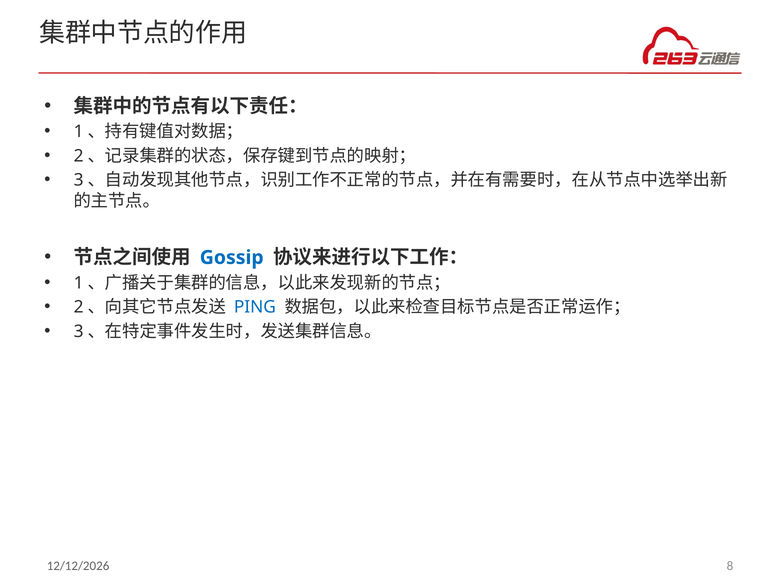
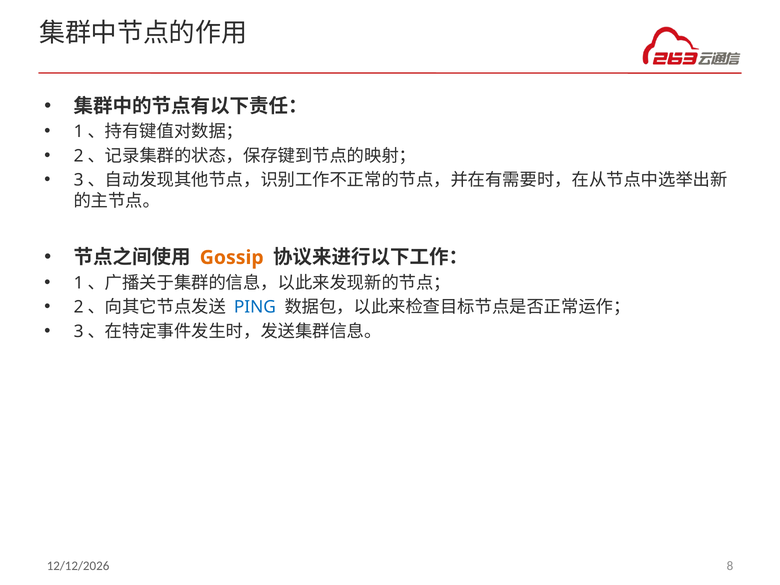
Gossip colour: blue -> orange
